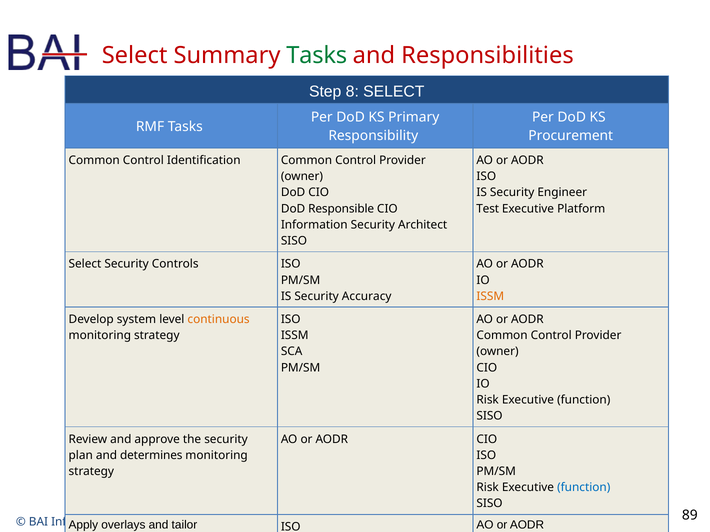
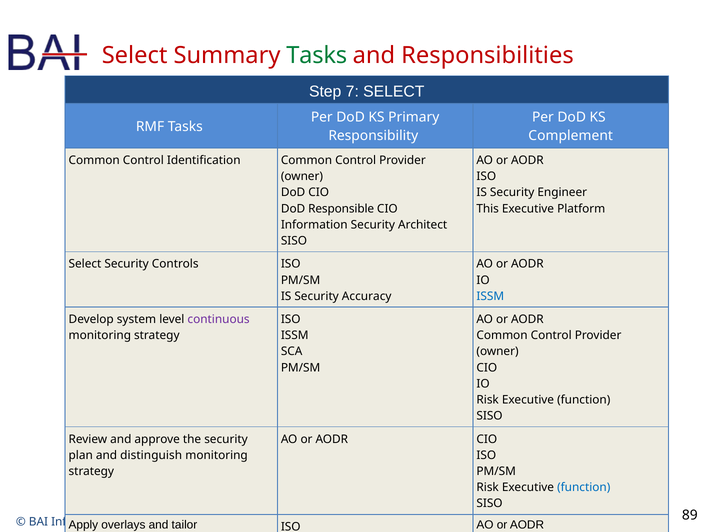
8: 8 -> 7
Procurement: Procurement -> Complement
Test: Test -> This
ISSM at (490, 296) colour: orange -> blue
continuous colour: orange -> purple
determines: determines -> distinguish
